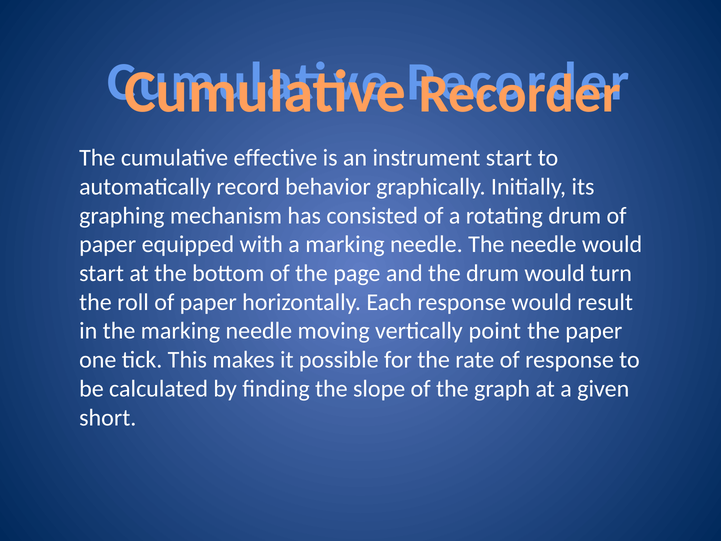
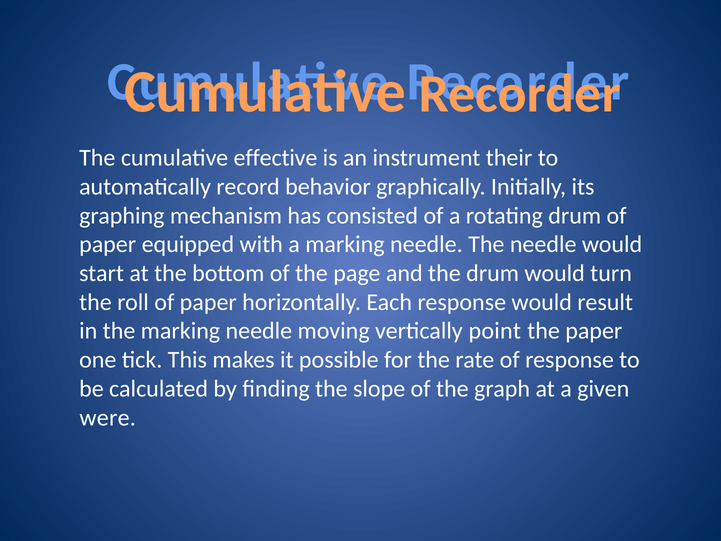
instrument start: start -> their
short: short -> were
